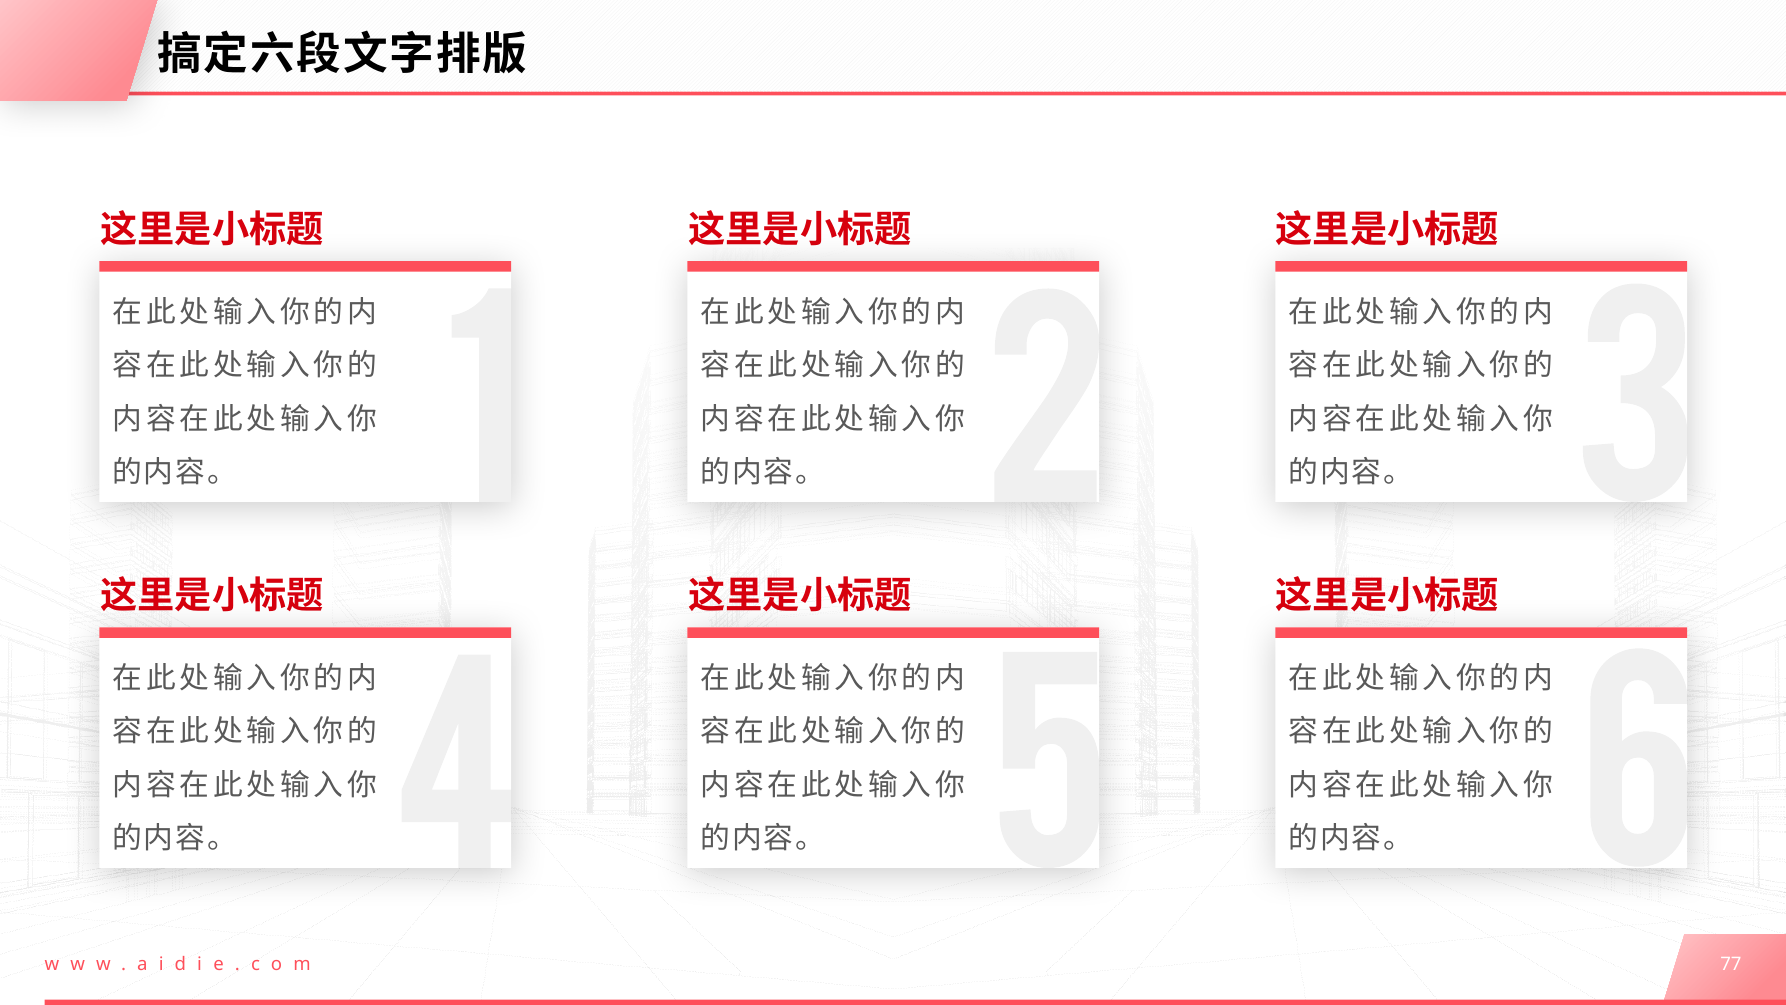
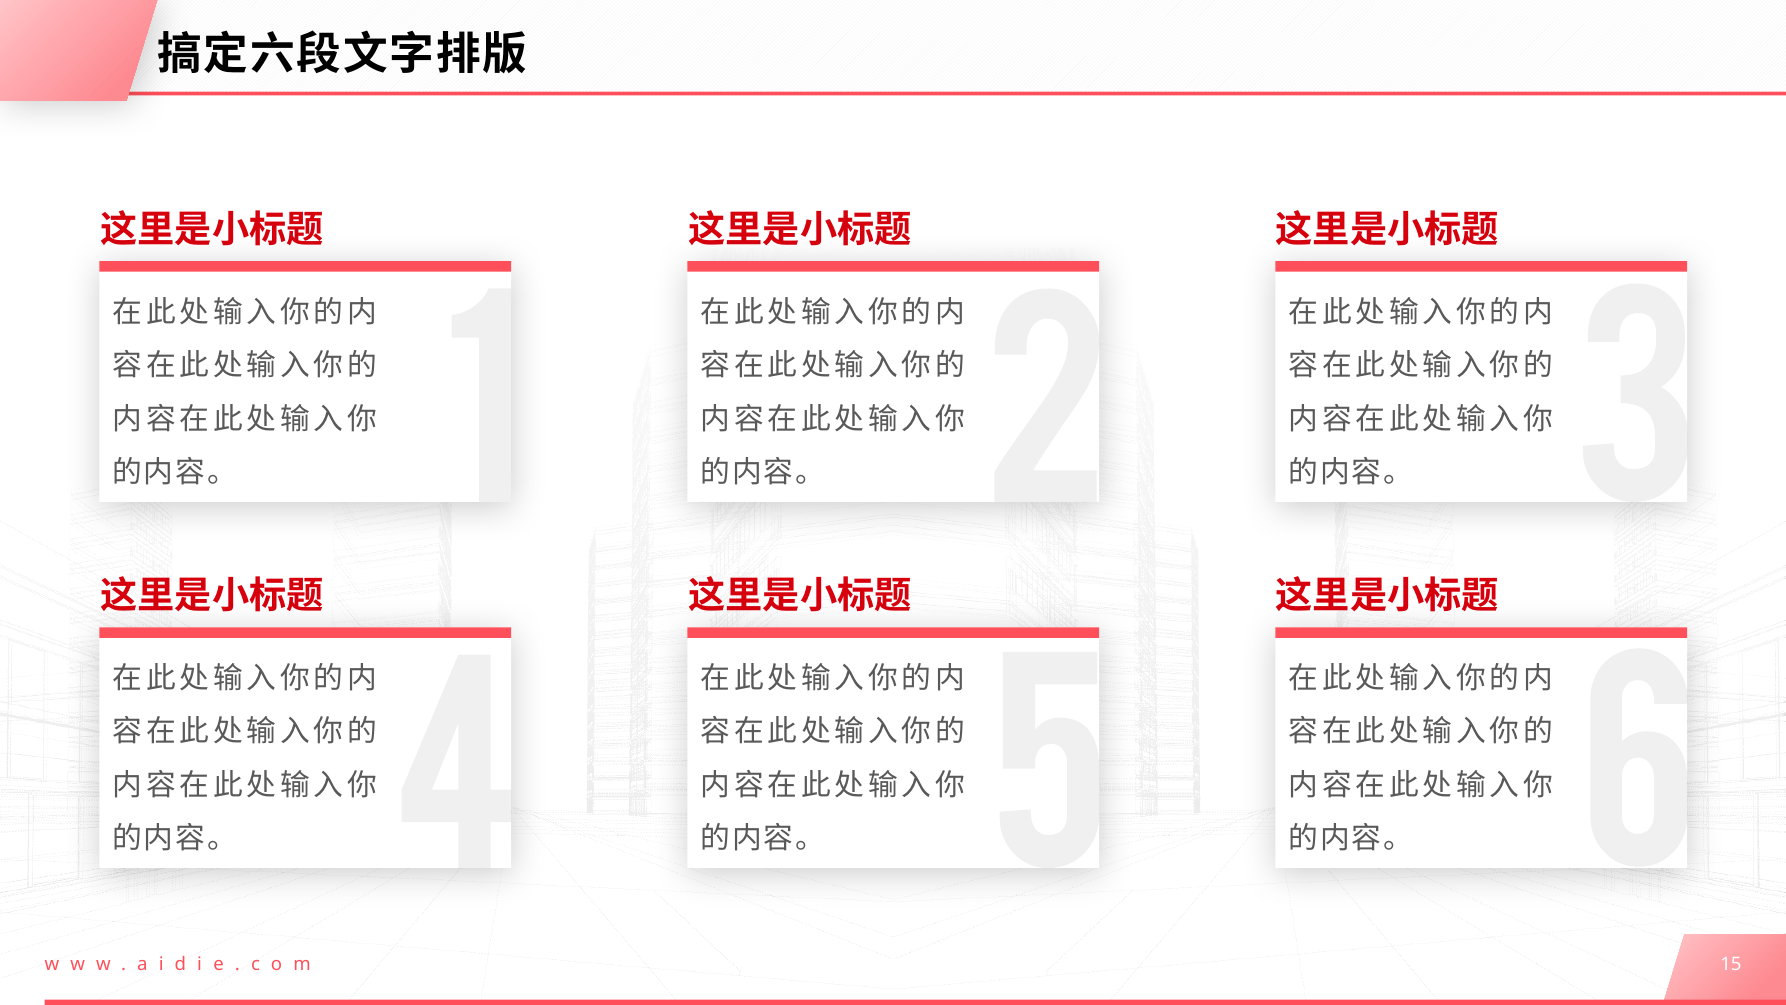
77: 77 -> 15
